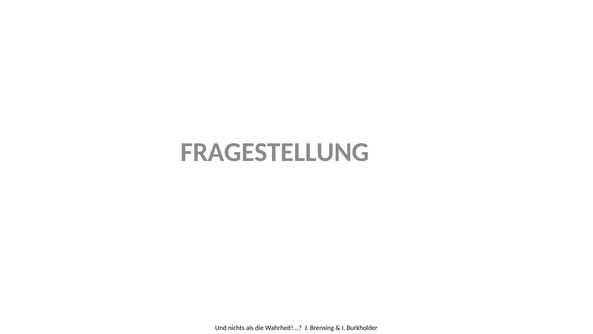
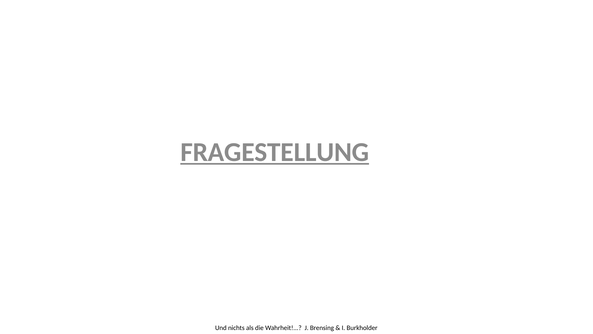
FRAGESTELLUNG underline: none -> present
